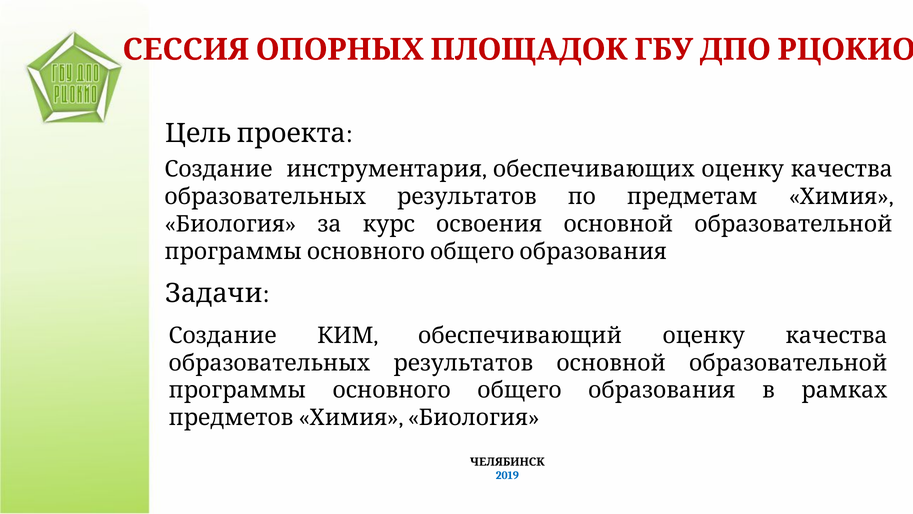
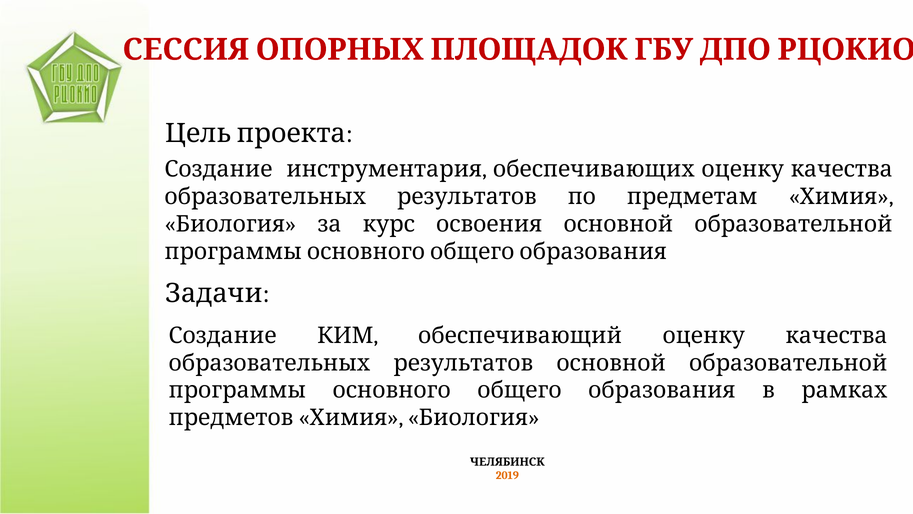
2019 colour: blue -> orange
